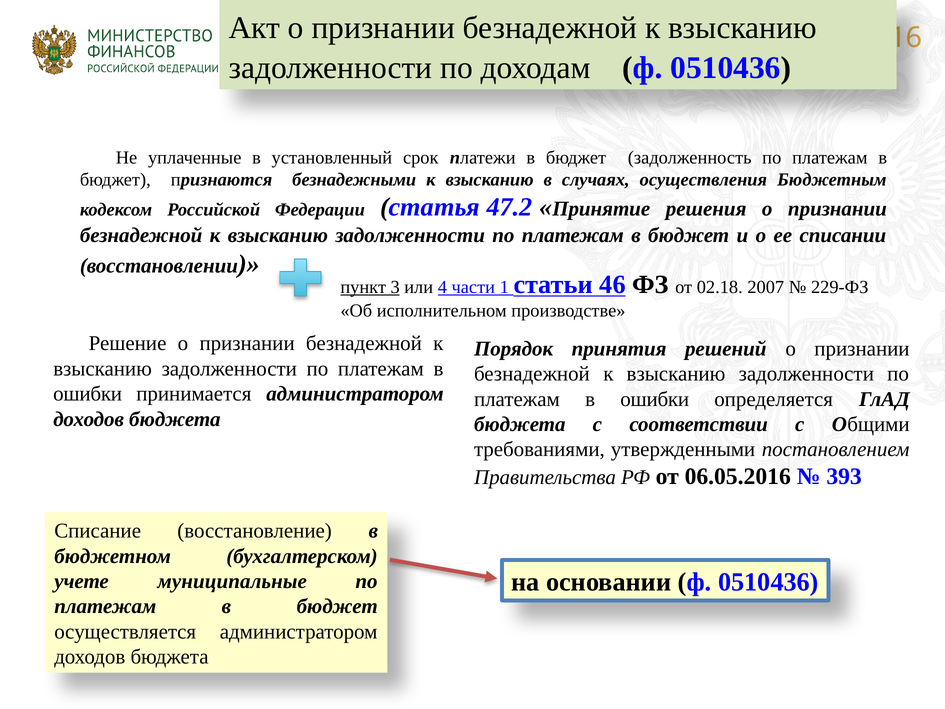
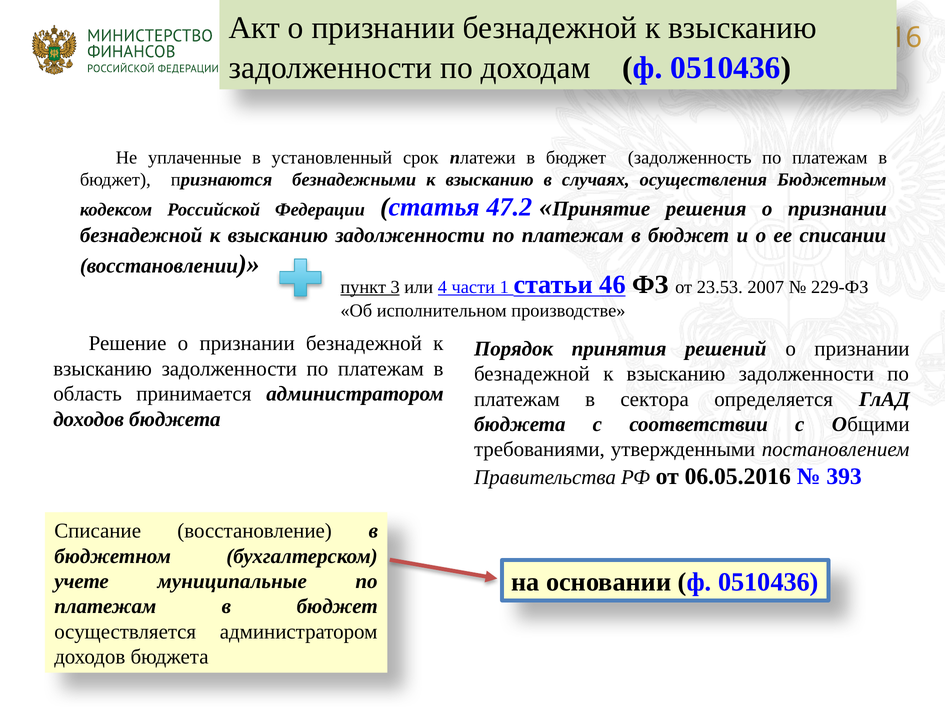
02.18: 02.18 -> 23.53
ошибки at (88, 394): ошибки -> область
ошибки at (655, 399): ошибки -> сектора
